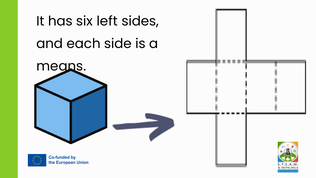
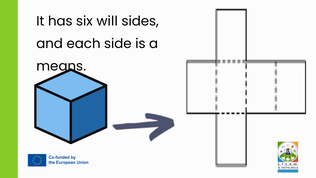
left: left -> will
